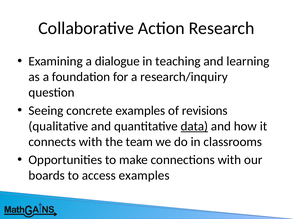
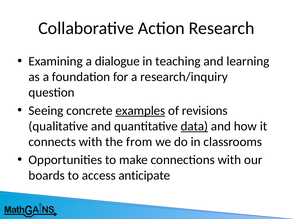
examples at (140, 111) underline: none -> present
team: team -> from
access examples: examples -> anticipate
